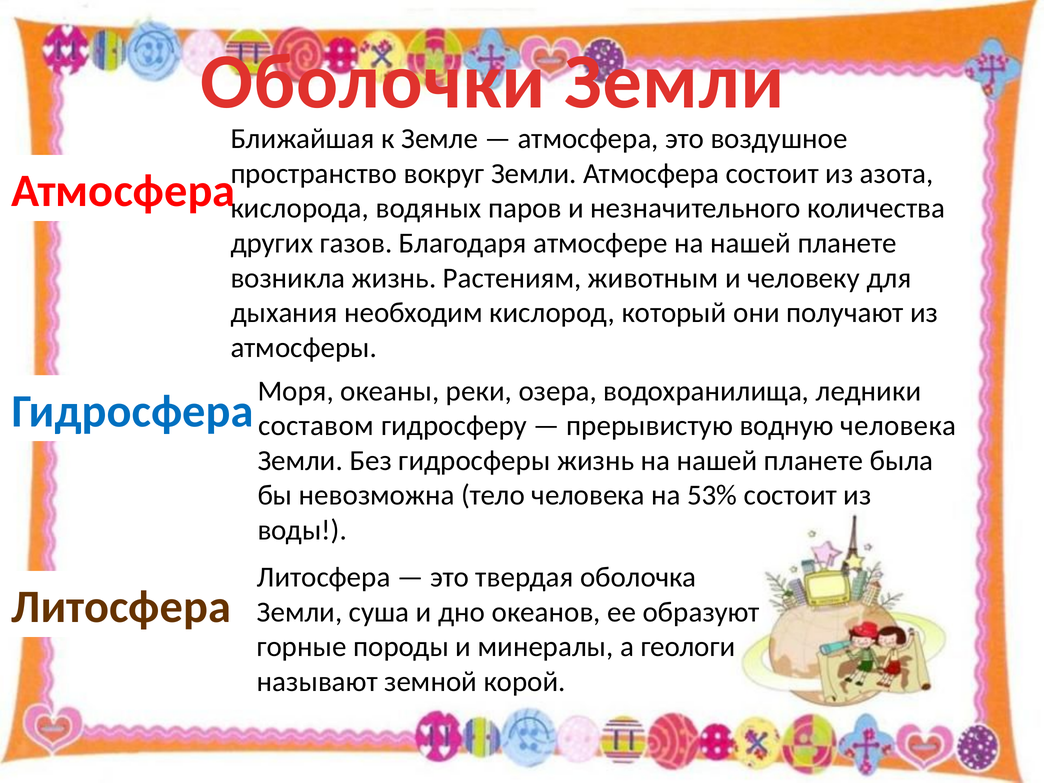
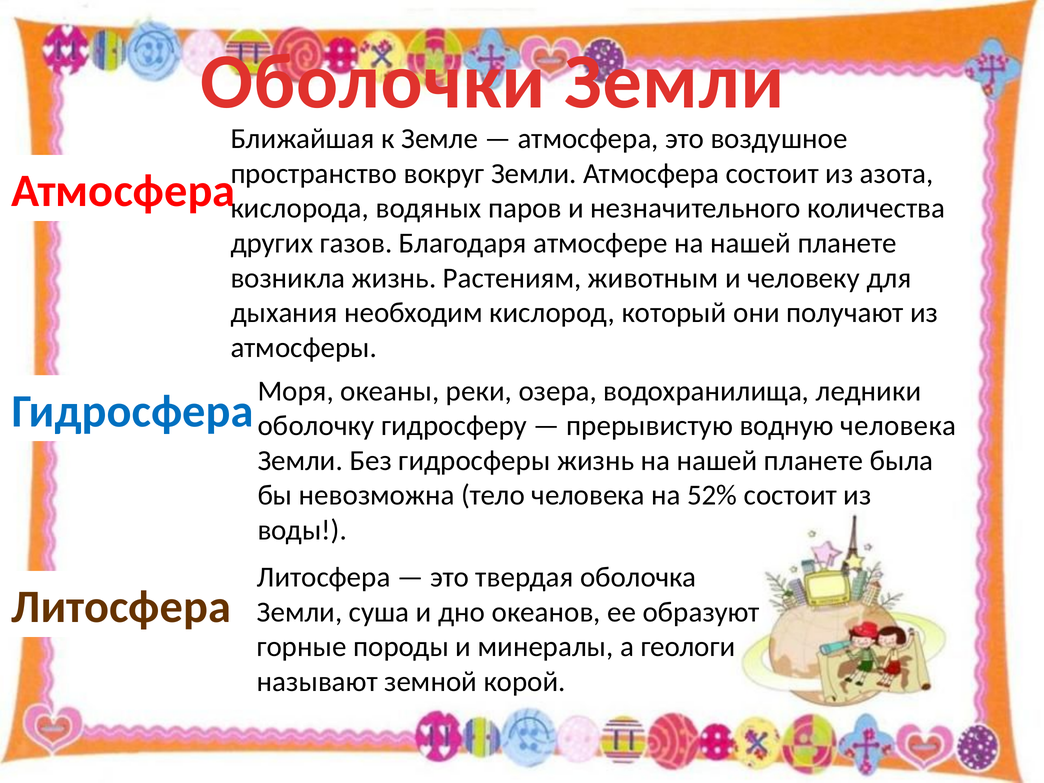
составом: составом -> оболочку
53%: 53% -> 52%
